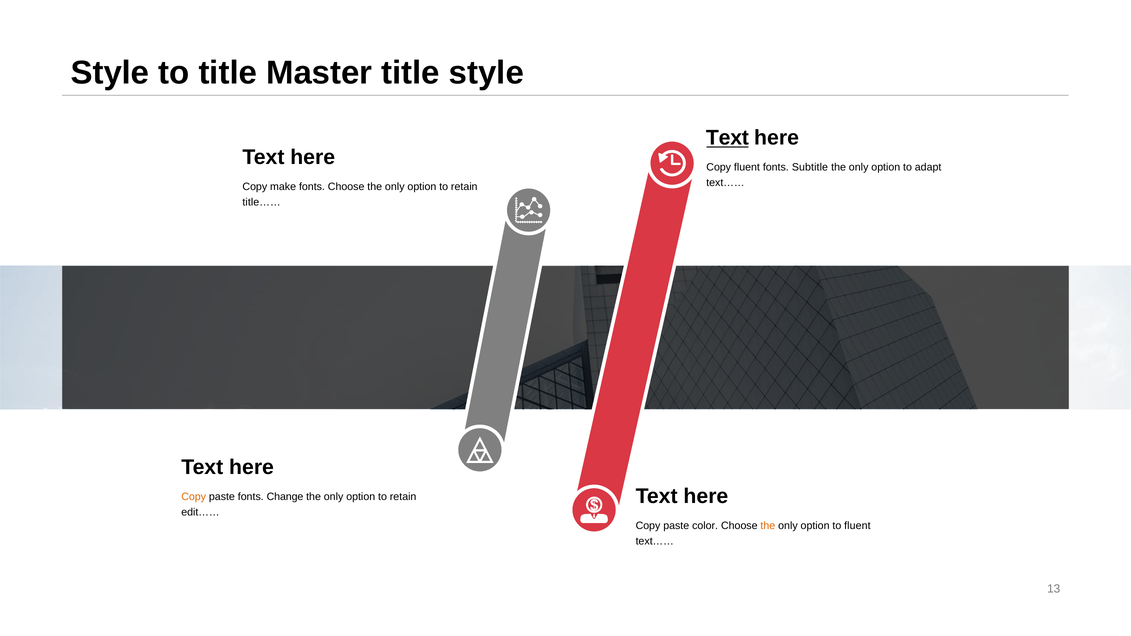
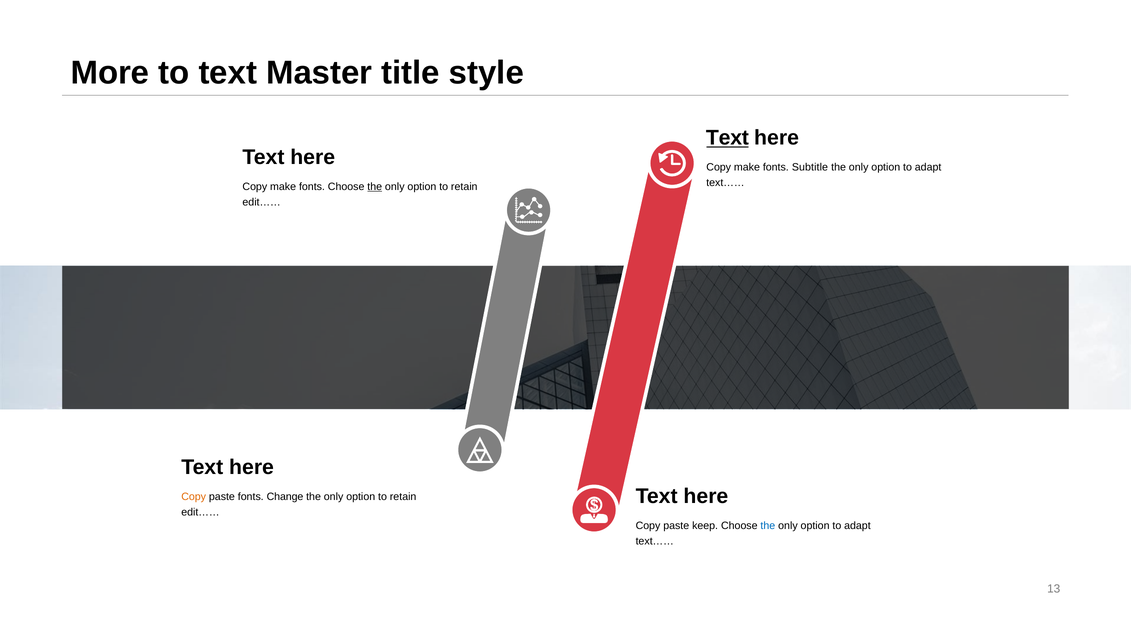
Style at (110, 73): Style -> More
to title: title -> text
fluent at (747, 167): fluent -> make
the at (375, 187) underline: none -> present
title…… at (262, 202): title…… -> edit……
color: color -> keep
the at (768, 526) colour: orange -> blue
fluent at (857, 526): fluent -> adapt
